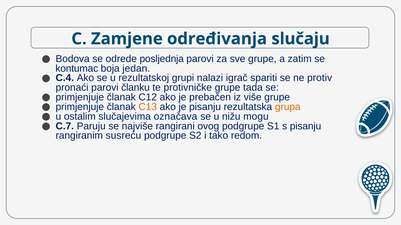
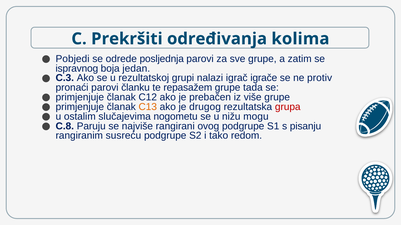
Zamjene: Zamjene -> Prekršiti
slučaju: slučaju -> kolima
Bodova: Bodova -> Pobjedi
kontumac: kontumac -> ispravnog
C.4: C.4 -> C.3
spariti: spariti -> igrače
protivničke: protivničke -> repasažem
je pisanju: pisanju -> drugog
grupa colour: orange -> red
označava: označava -> nogometu
C.7: C.7 -> C.8
